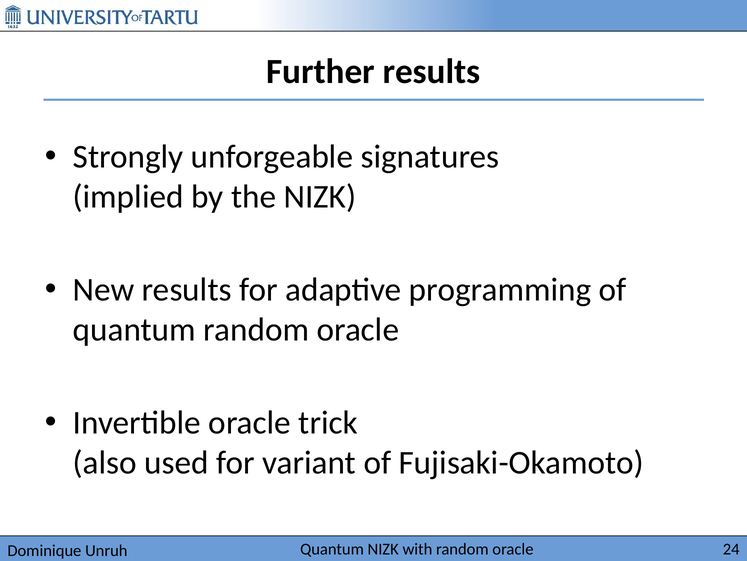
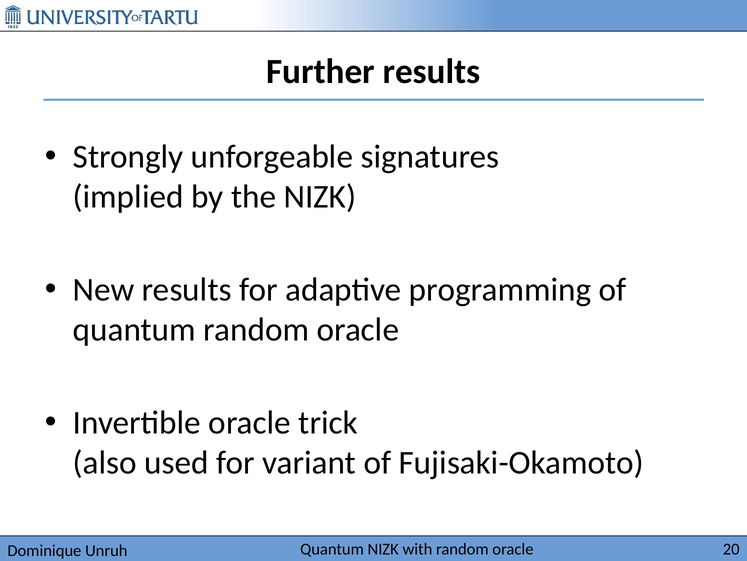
24: 24 -> 20
